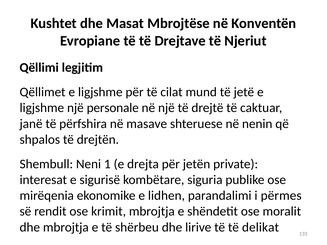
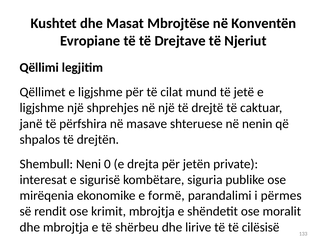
personale: personale -> shprehjes
1: 1 -> 0
lidhen: lidhen -> formë
delikat: delikat -> cilësisë
